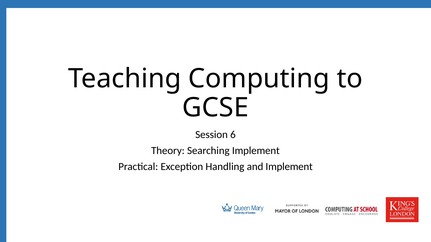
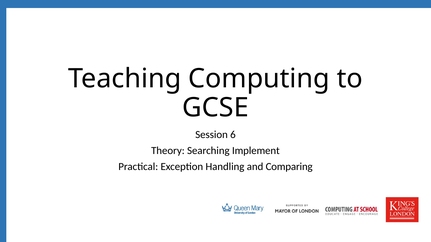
and Implement: Implement -> Comparing
